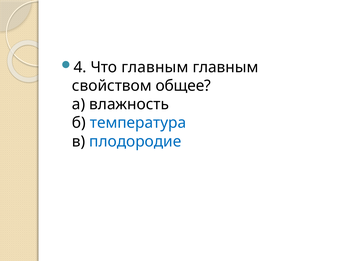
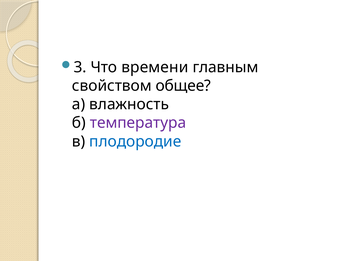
4: 4 -> 3
Что главным: главным -> времени
температура colour: blue -> purple
